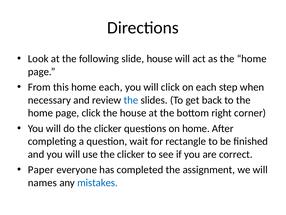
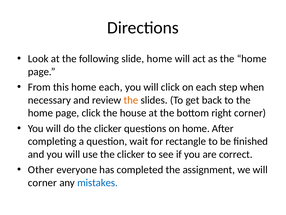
slide house: house -> home
the at (131, 100) colour: blue -> orange
Paper: Paper -> Other
names at (42, 182): names -> corner
